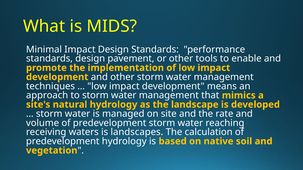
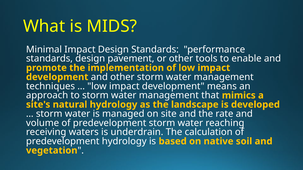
landscapes: landscapes -> underdrain
